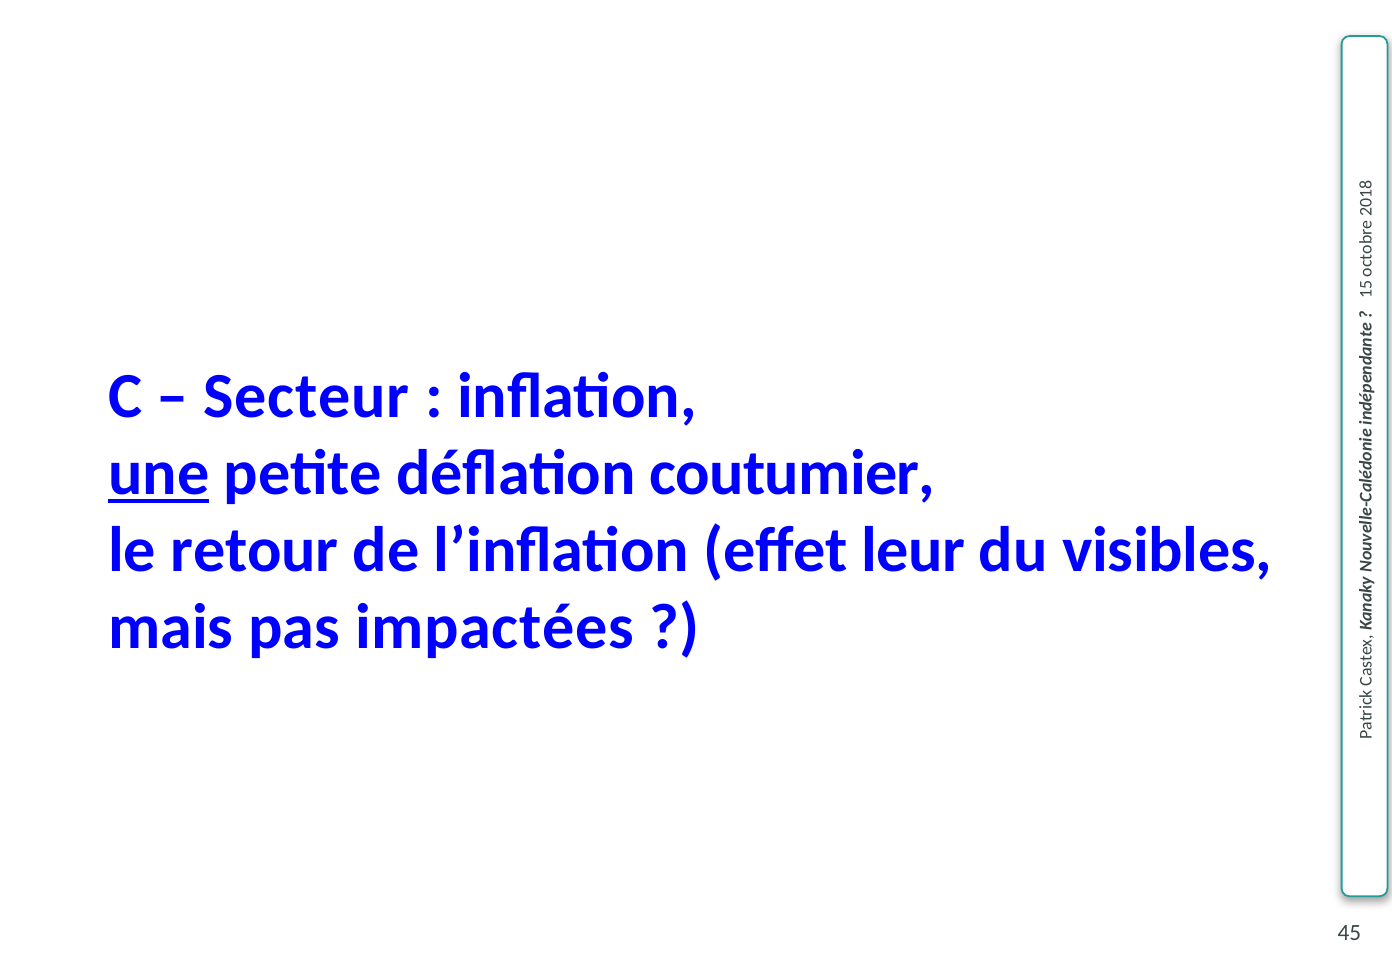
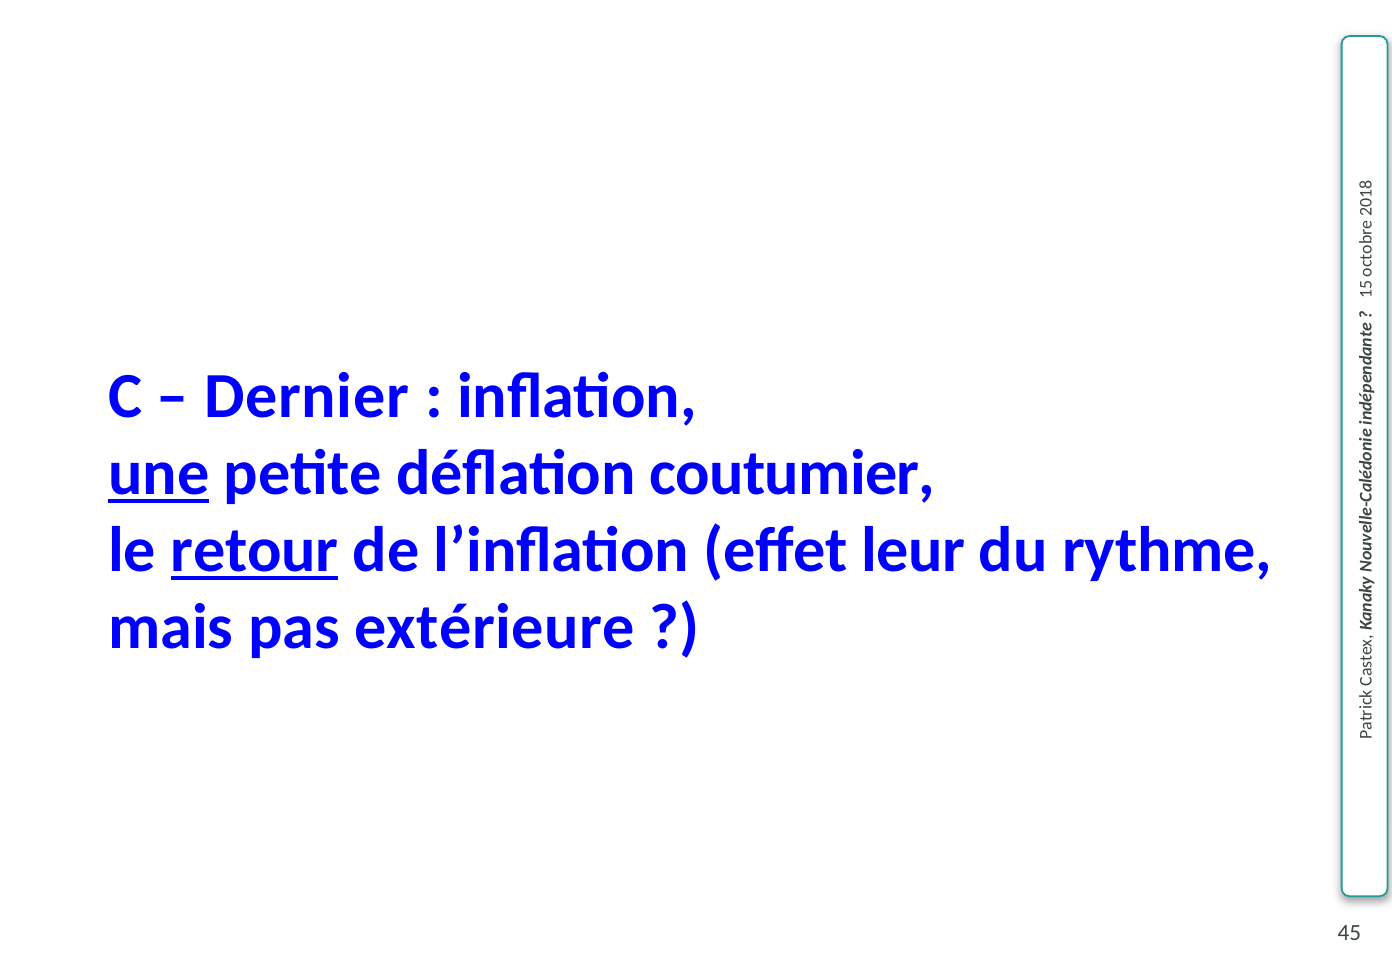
Secteur: Secteur -> Dernier
retour underline: none -> present
visibles: visibles -> rythme
impactées: impactées -> extérieure
